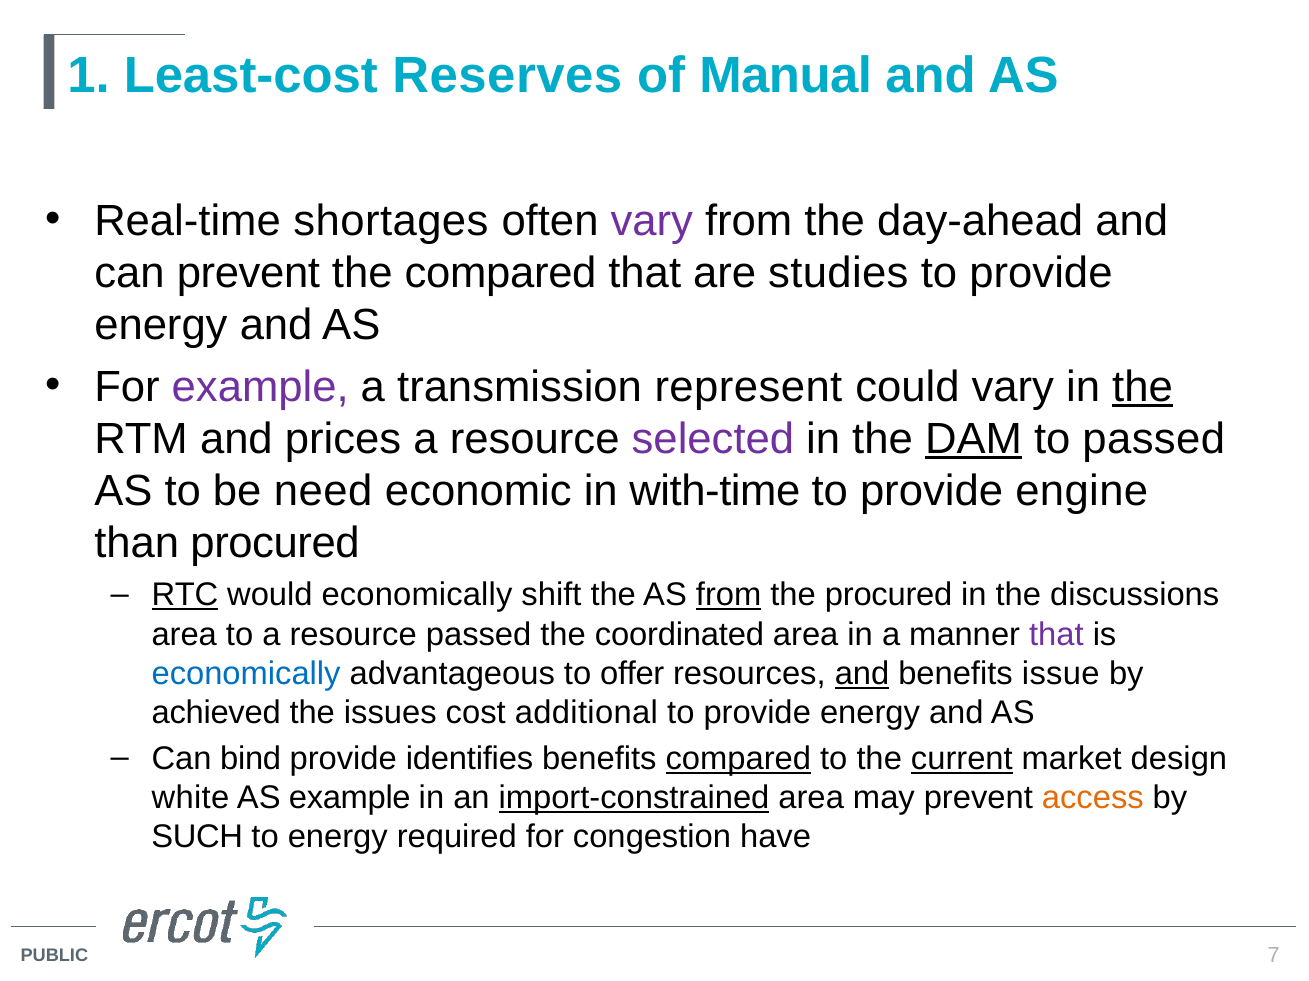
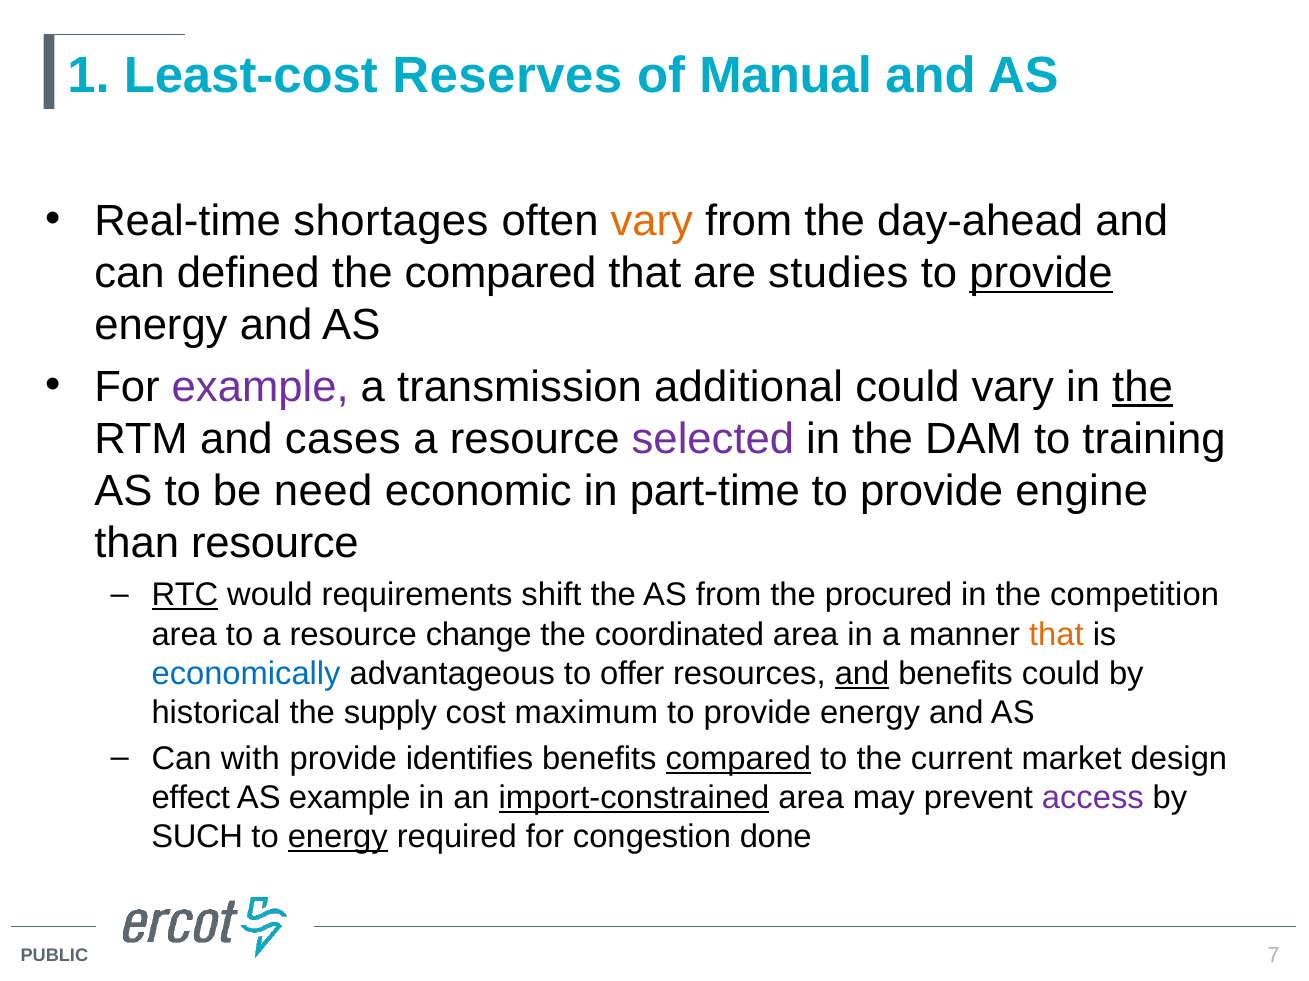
vary at (652, 221) colour: purple -> orange
can prevent: prevent -> defined
provide at (1041, 273) underline: none -> present
represent: represent -> additional
prices: prices -> cases
DAM underline: present -> none
to passed: passed -> training
with-time: with-time -> part-time
than procured: procured -> resource
would economically: economically -> requirements
from at (729, 596) underline: present -> none
discussions: discussions -> competition
resource passed: passed -> change
that at (1056, 635) colour: purple -> orange
benefits issue: issue -> could
achieved: achieved -> historical
issues: issues -> supply
additional: additional -> maximum
bind: bind -> with
current underline: present -> none
white: white -> effect
access colour: orange -> purple
energy at (338, 838) underline: none -> present
have: have -> done
